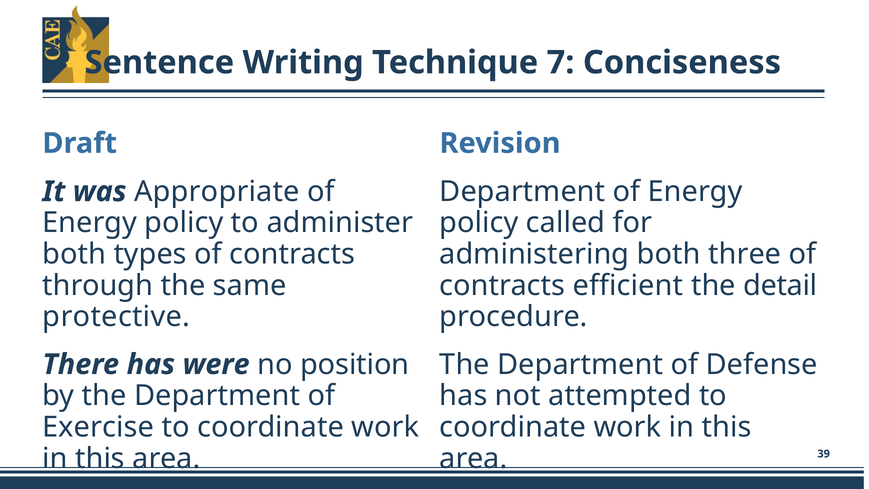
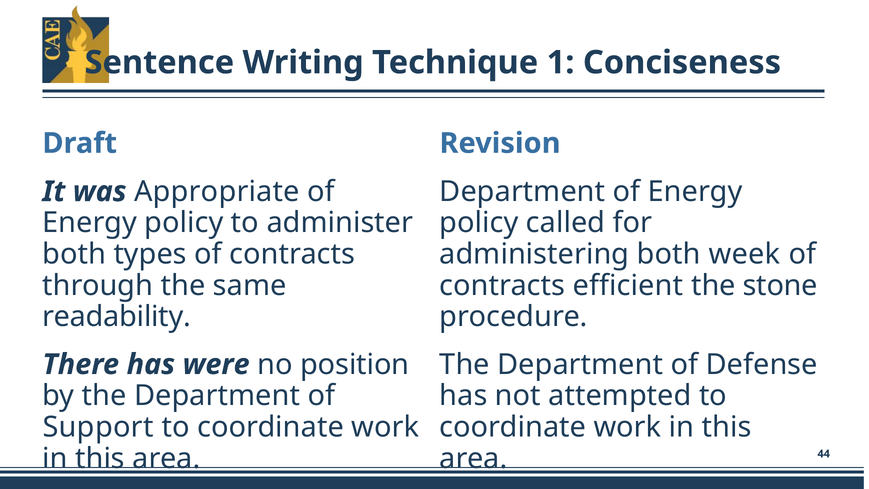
7: 7 -> 1
three: three -> week
detail: detail -> stone
protective: protective -> readability
Exercise: Exercise -> Support
39: 39 -> 44
